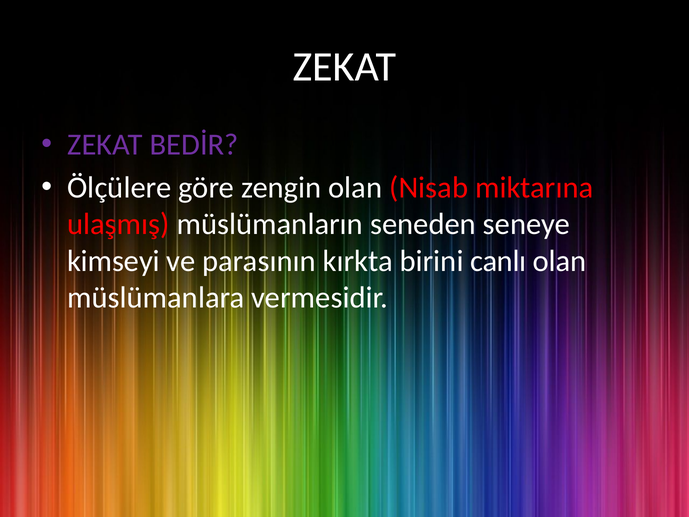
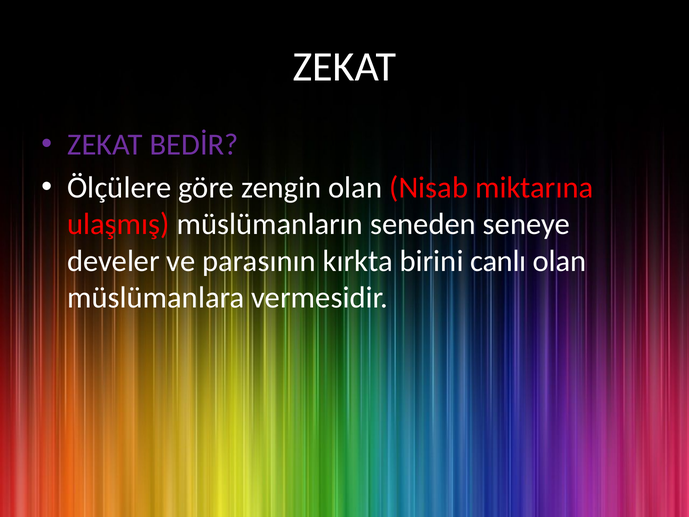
kimseyi: kimseyi -> develer
